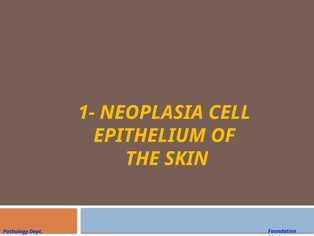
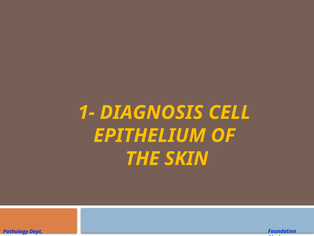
NEOPLASIA: NEOPLASIA -> DIAGNOSIS
